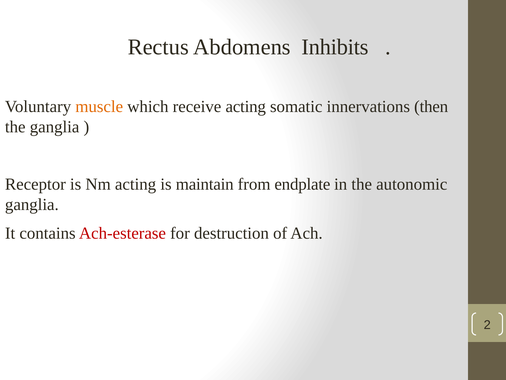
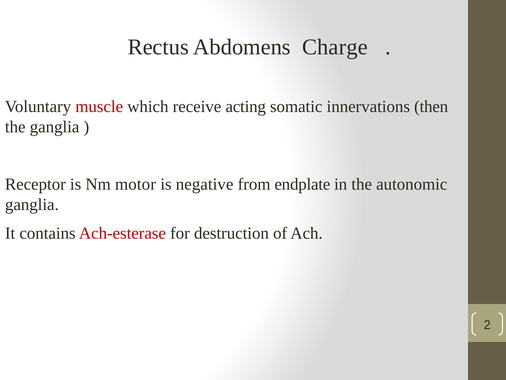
Inhibits: Inhibits -> Charge
muscle colour: orange -> red
Nm acting: acting -> motor
maintain: maintain -> negative
